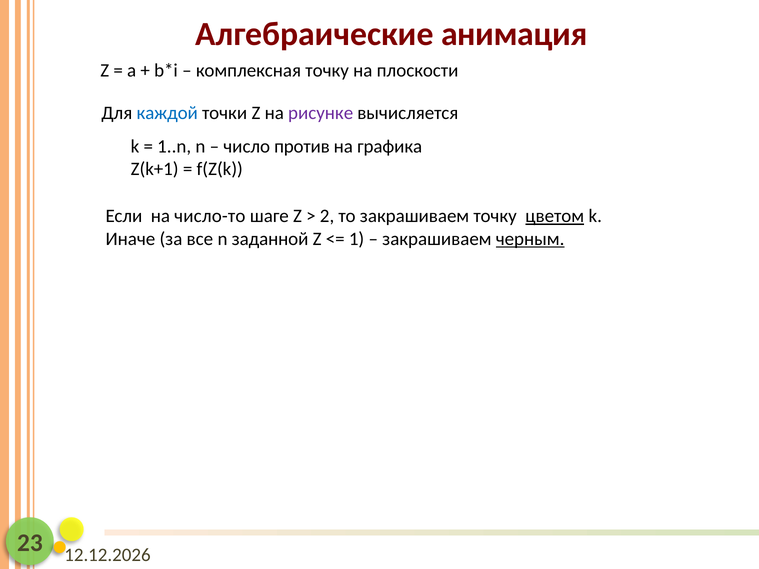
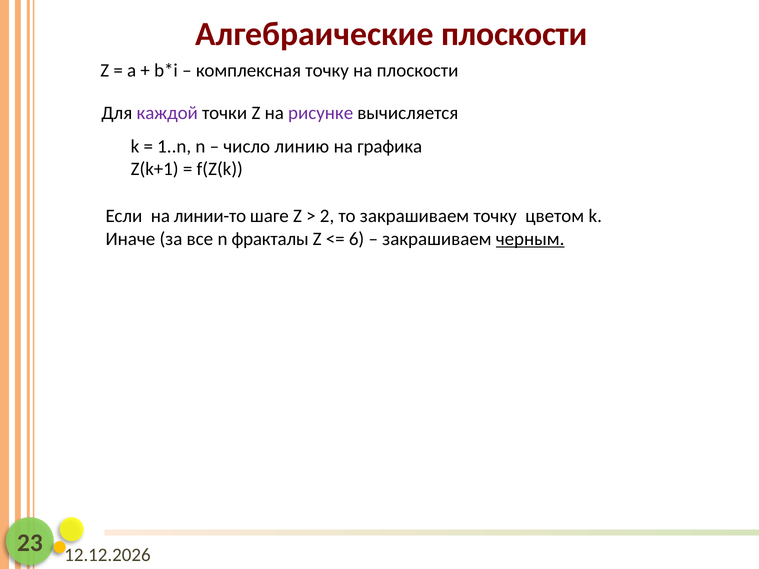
Алгебраические анимация: анимация -> плоскости
каждой colour: blue -> purple
против: против -> линию
число-то: число-то -> линии-то
цветом underline: present -> none
заданной: заданной -> фракталы
1: 1 -> 6
